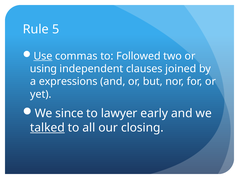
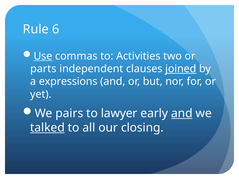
5: 5 -> 6
Followed: Followed -> Activities
using: using -> parts
joined underline: none -> present
since: since -> pairs
and at (182, 114) underline: none -> present
